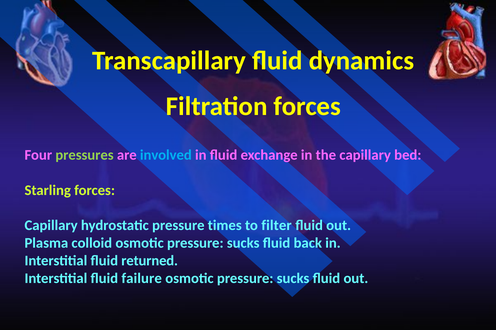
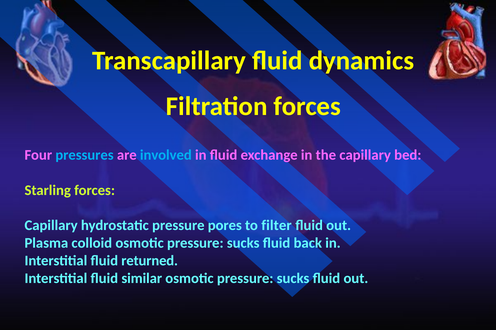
pressures colour: light green -> light blue
times: times -> pores
failure: failure -> similar
